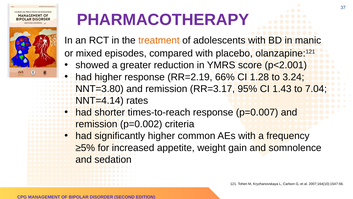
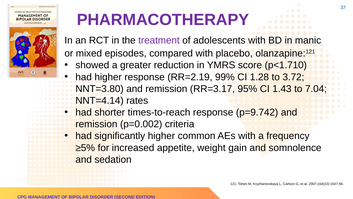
treatment colour: orange -> purple
p<2.001: p<2.001 -> p<1.710
66%: 66% -> 99%
3.24: 3.24 -> 3.72
p=0.007: p=0.007 -> p=9.742
